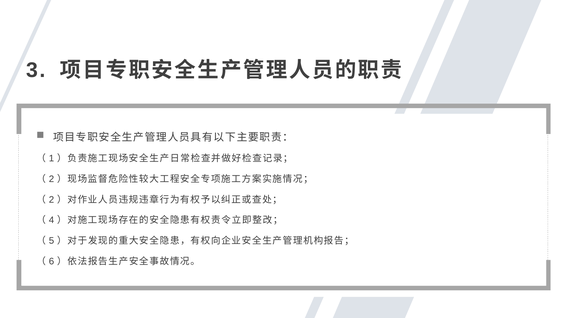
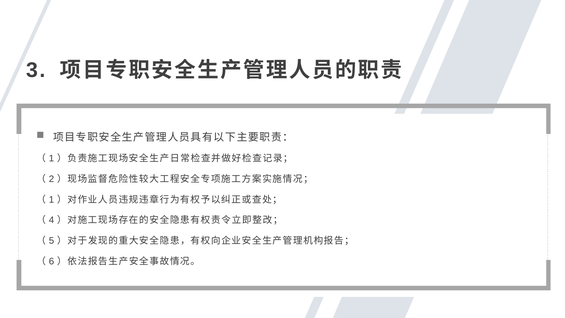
2 at (52, 199): 2 -> 1
